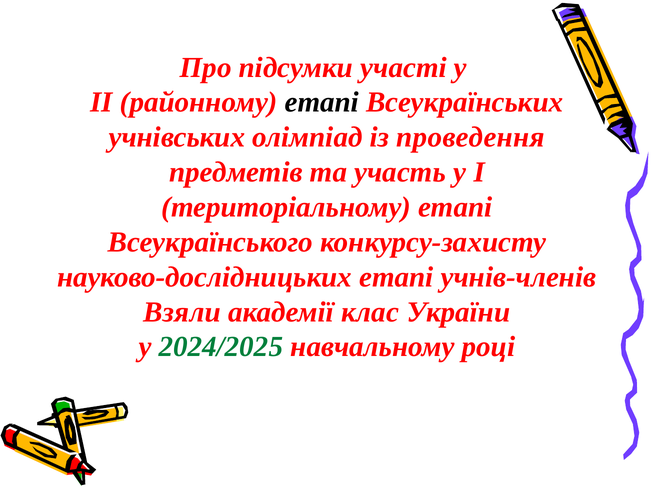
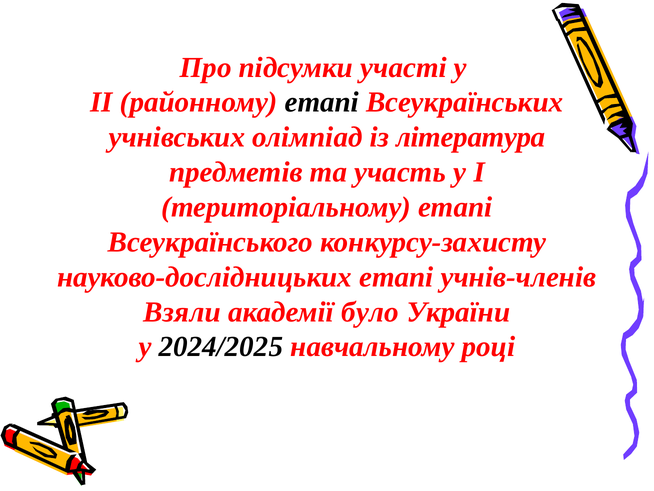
проведення: проведення -> література
клас: клас -> було
2024/2025 colour: green -> black
